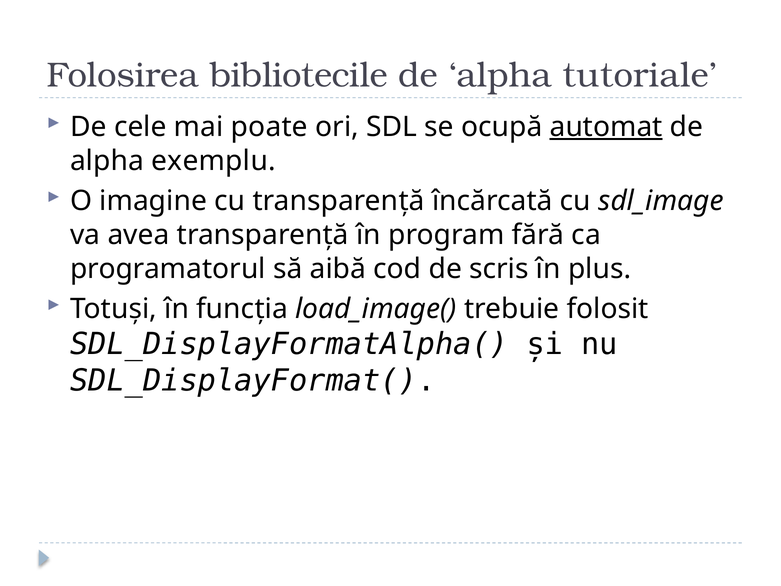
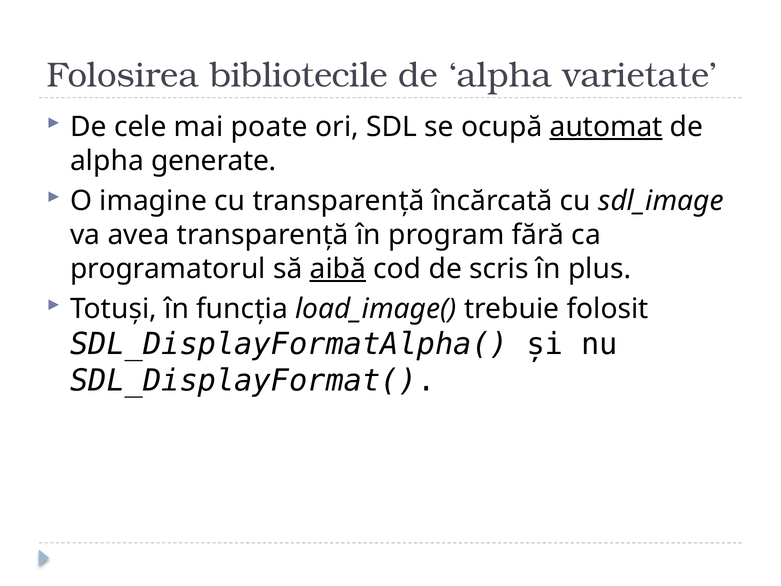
tutoriale: tutoriale -> varietate
exemplu: exemplu -> generate
aibă underline: none -> present
